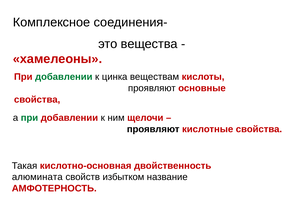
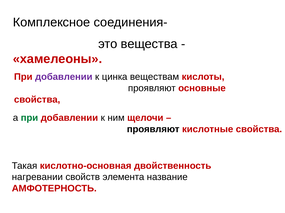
добавлении at (64, 77) colour: green -> purple
алюмината: алюмината -> нагревании
избытком: избытком -> элемента
